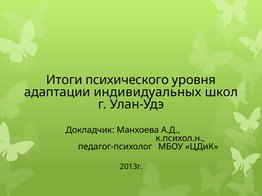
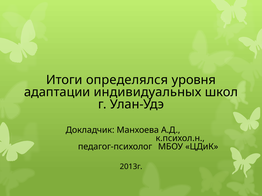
психического: психического -> определялся
